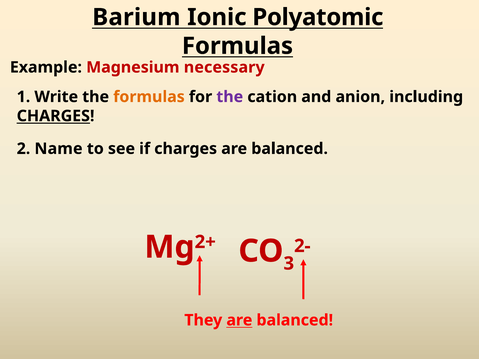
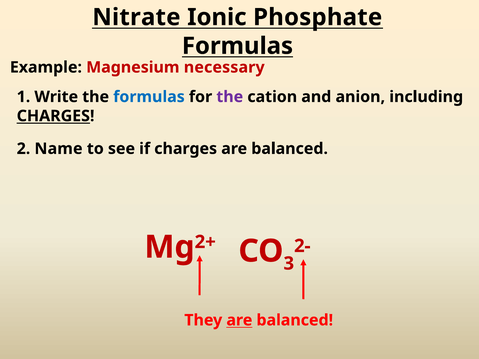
Barium: Barium -> Nitrate
Polyatomic: Polyatomic -> Phosphate
formulas at (149, 97) colour: orange -> blue
